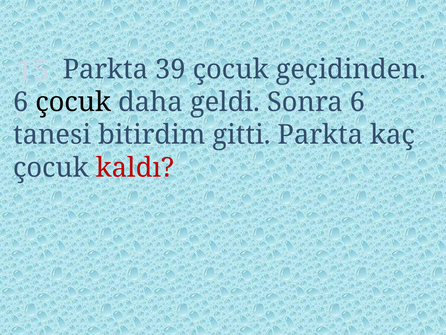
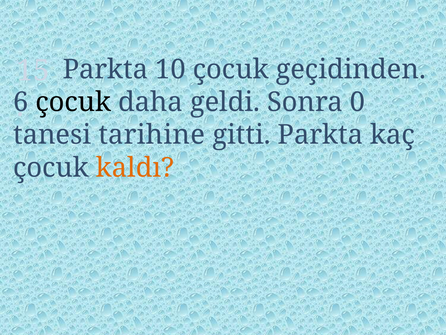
39: 39 -> 10
Sonra 6: 6 -> 0
bitirdim: bitirdim -> tarihine
kaldı colour: red -> orange
